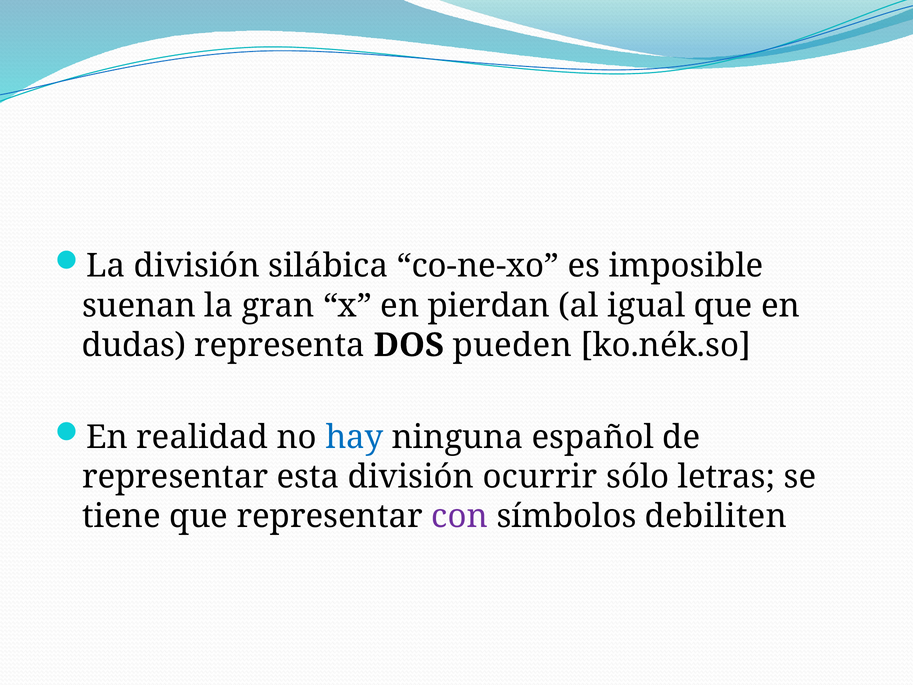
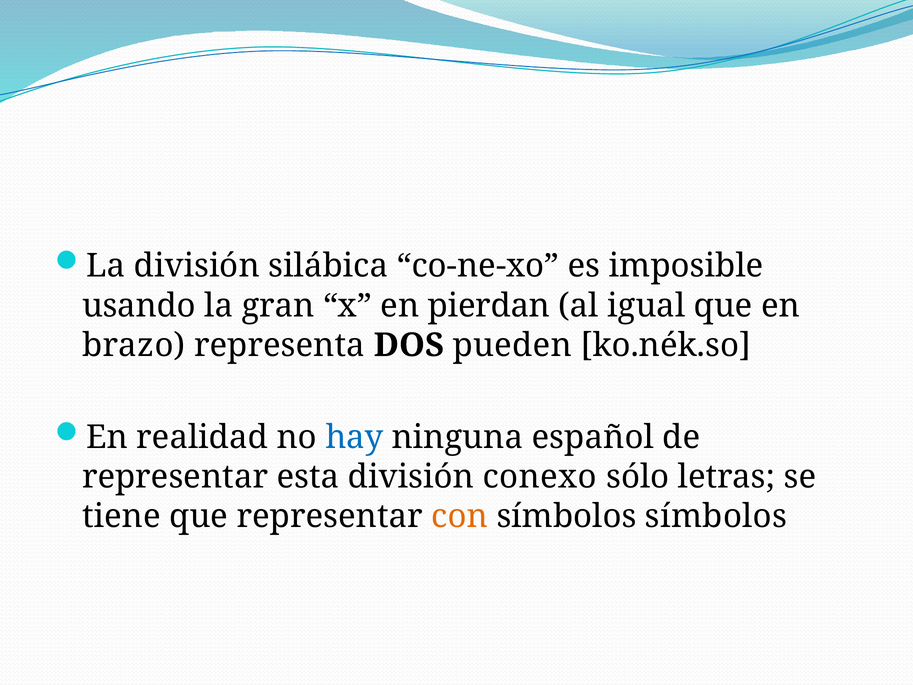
suenan: suenan -> usando
dudas: dudas -> brazo
ocurrir: ocurrir -> conexo
con colour: purple -> orange
símbolos debiliten: debiliten -> símbolos
